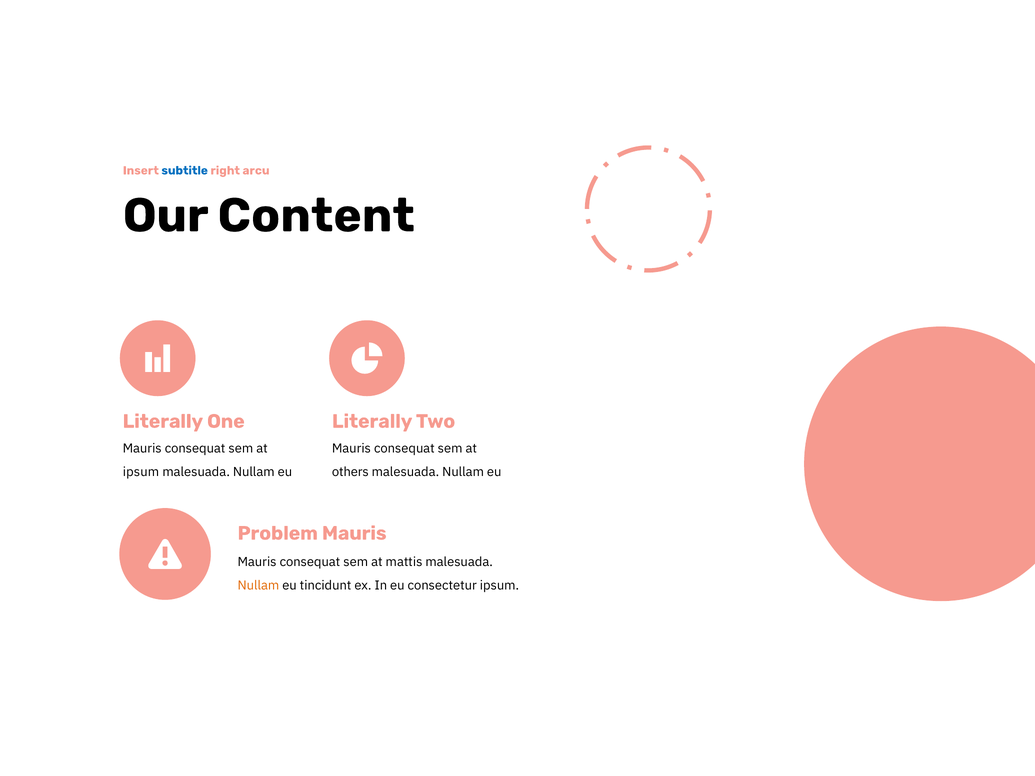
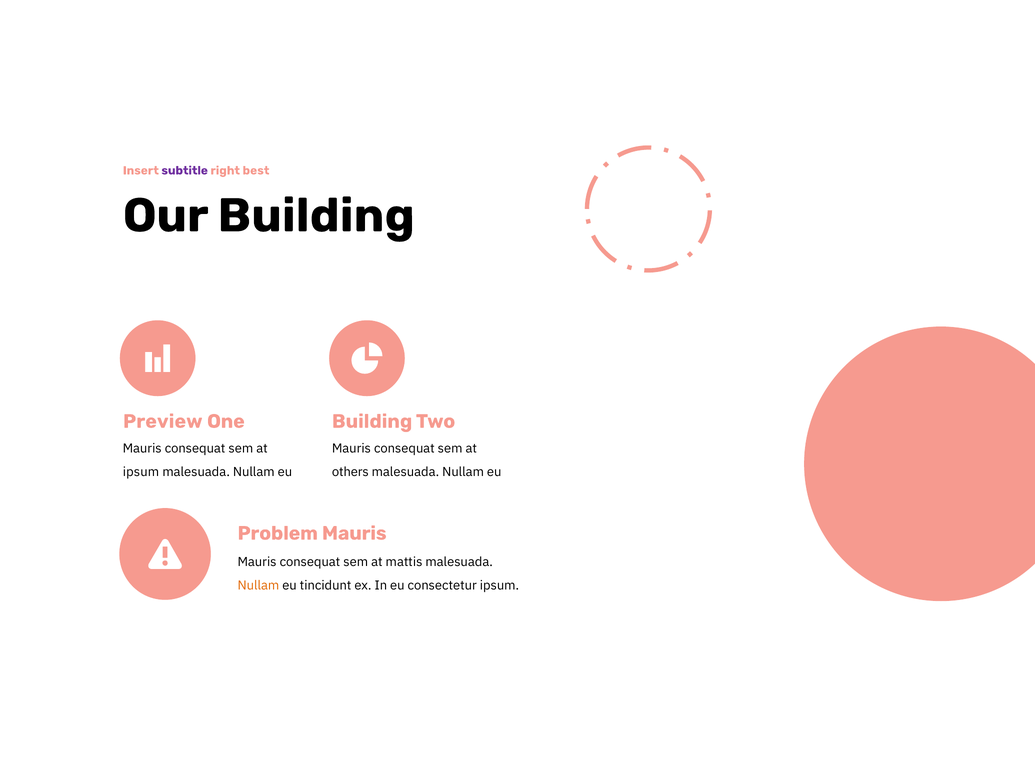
subtitle colour: blue -> purple
arcu: arcu -> best
Our Content: Content -> Building
Literally at (163, 421): Literally -> Preview
Literally at (372, 421): Literally -> Building
